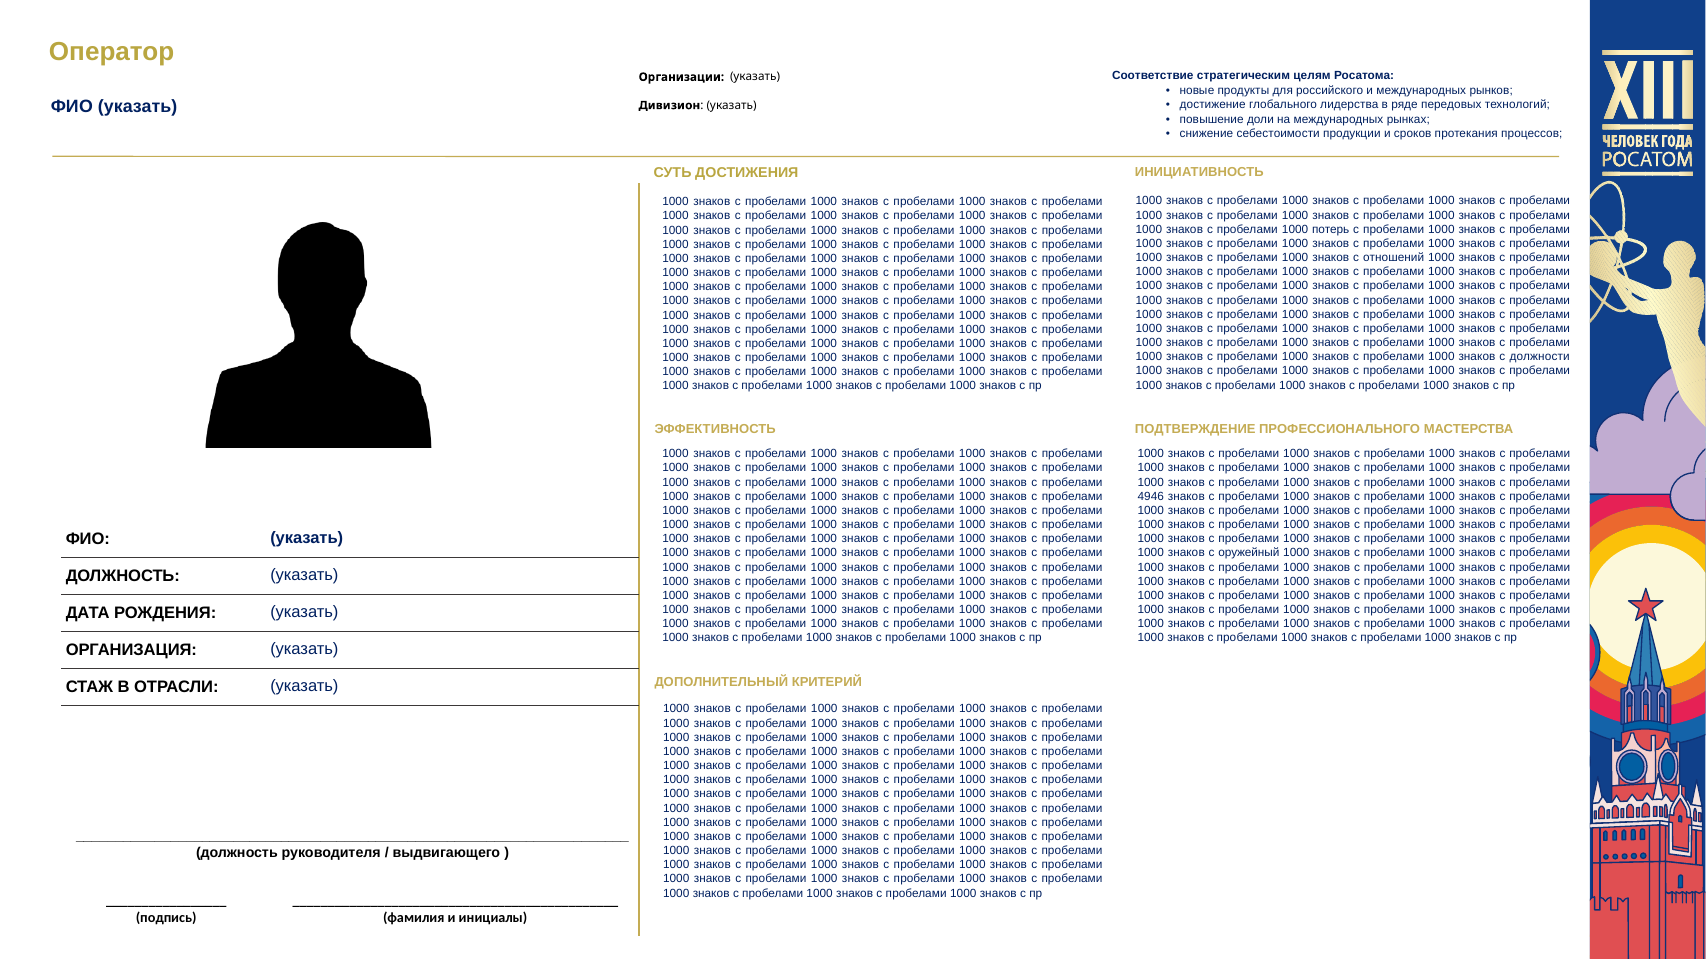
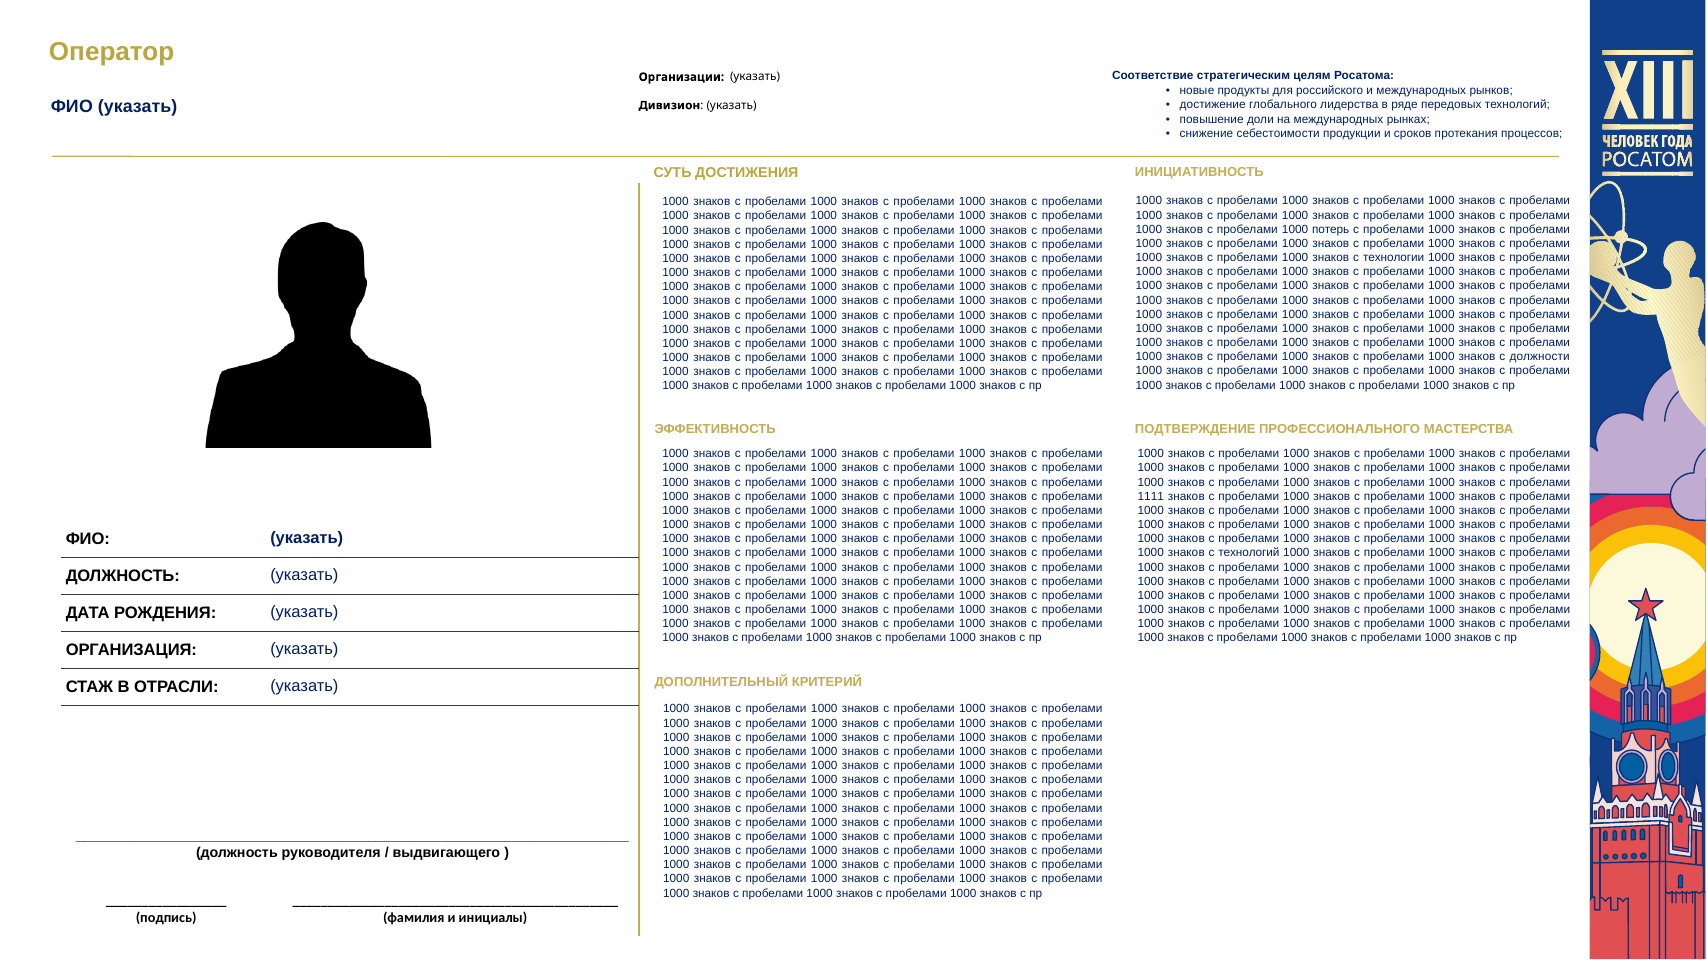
отношений: отношений -> технологии
4946: 4946 -> 1111
с оружейный: оружейный -> технологий
